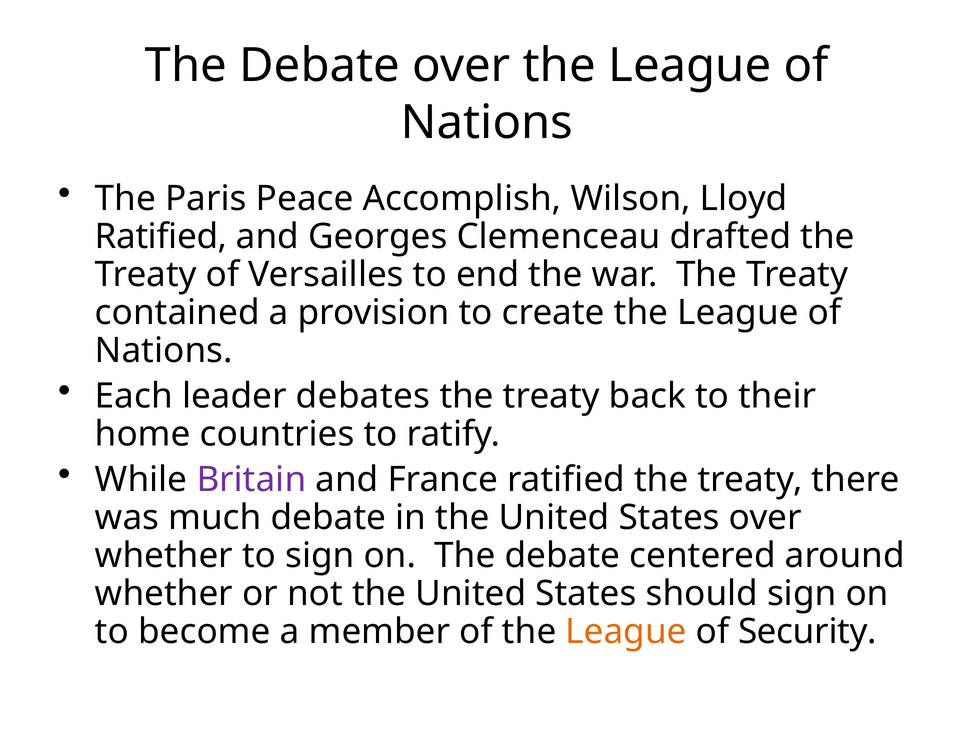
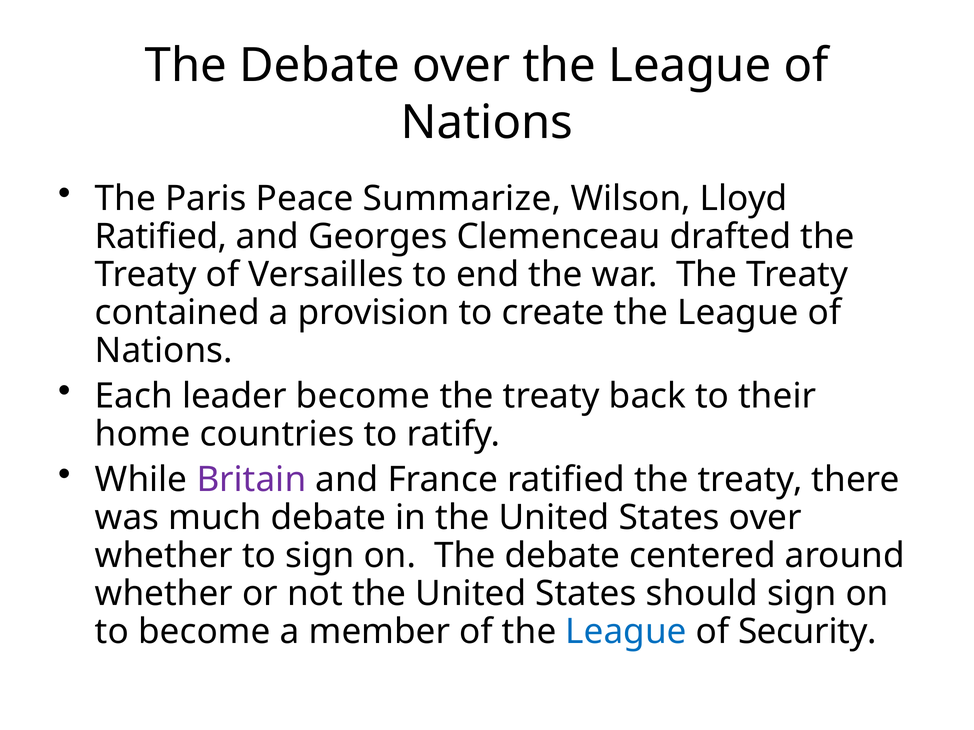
Accomplish: Accomplish -> Summarize
leader debates: debates -> become
League at (626, 632) colour: orange -> blue
